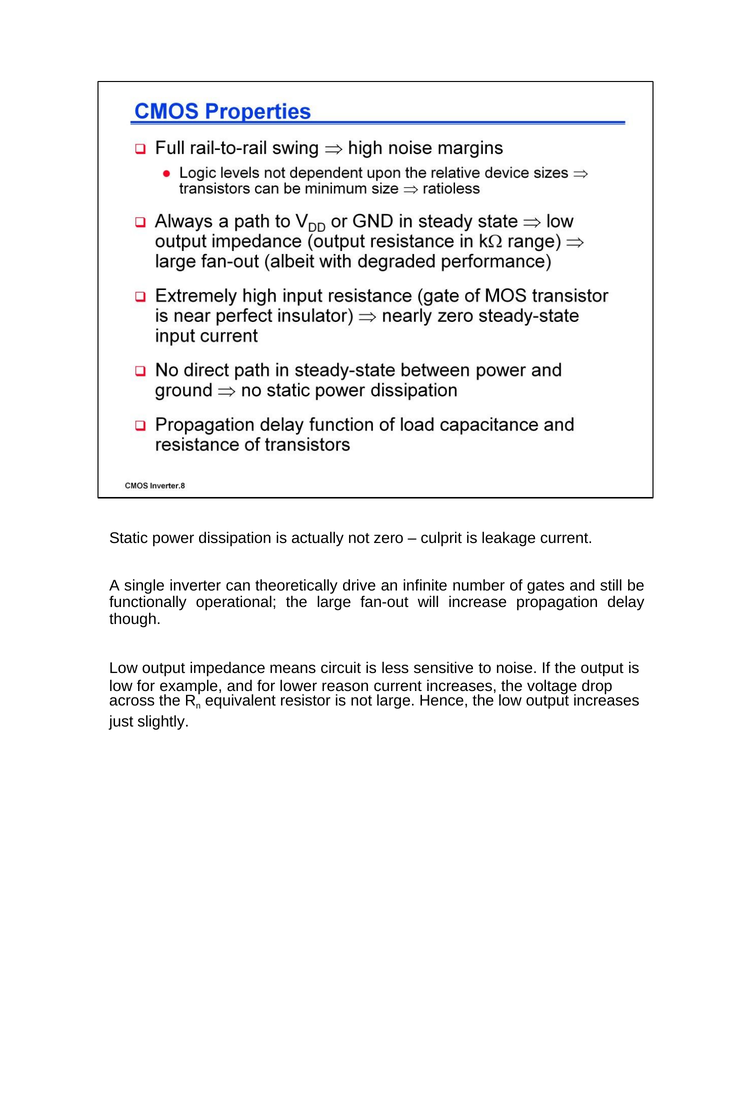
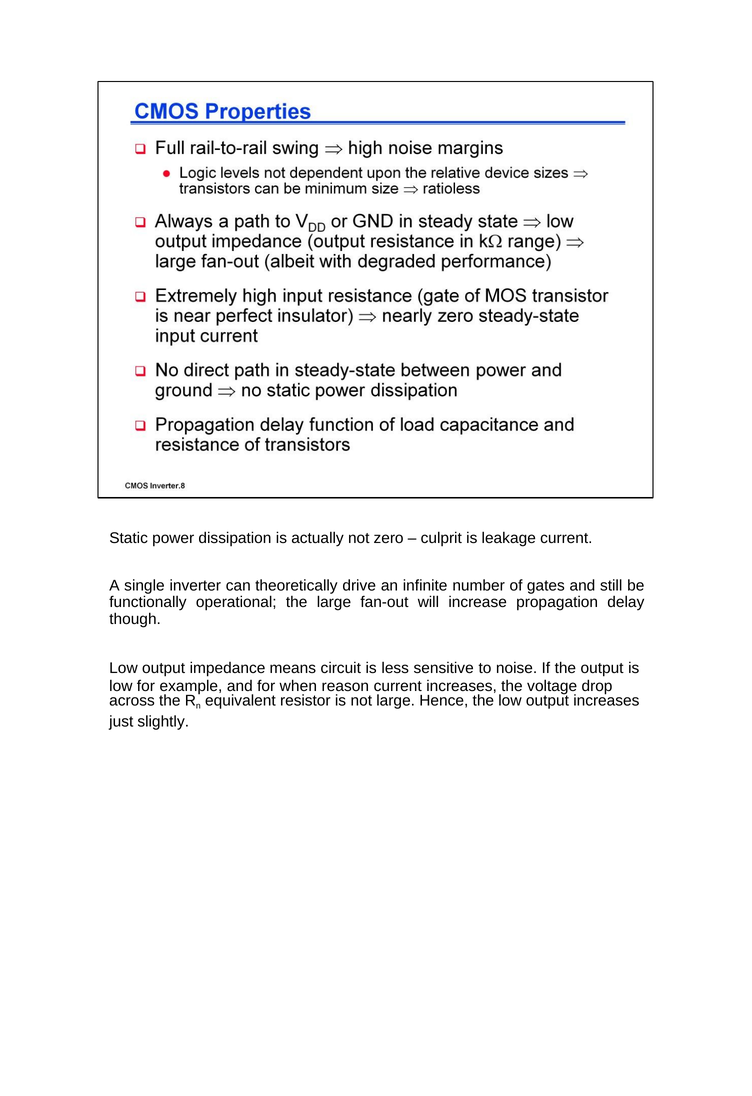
lower: lower -> when
